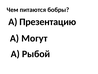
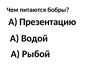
Могут: Могут -> Водой
